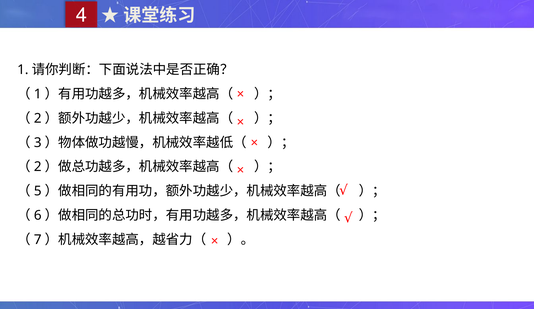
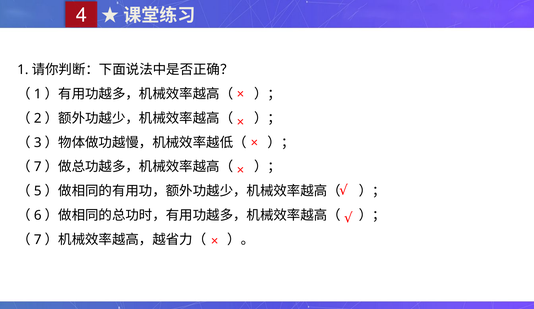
2 at (38, 166): 2 -> 7
